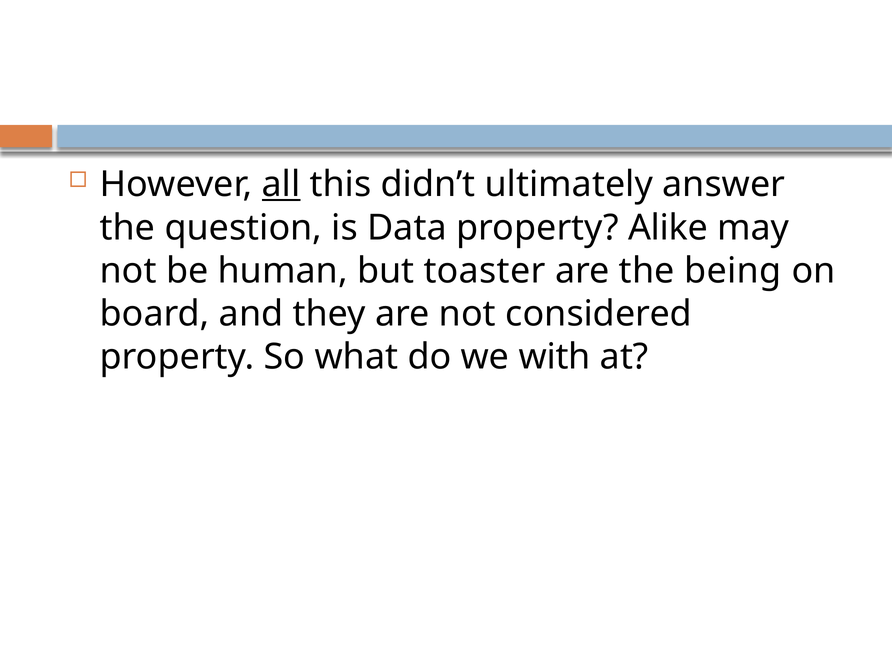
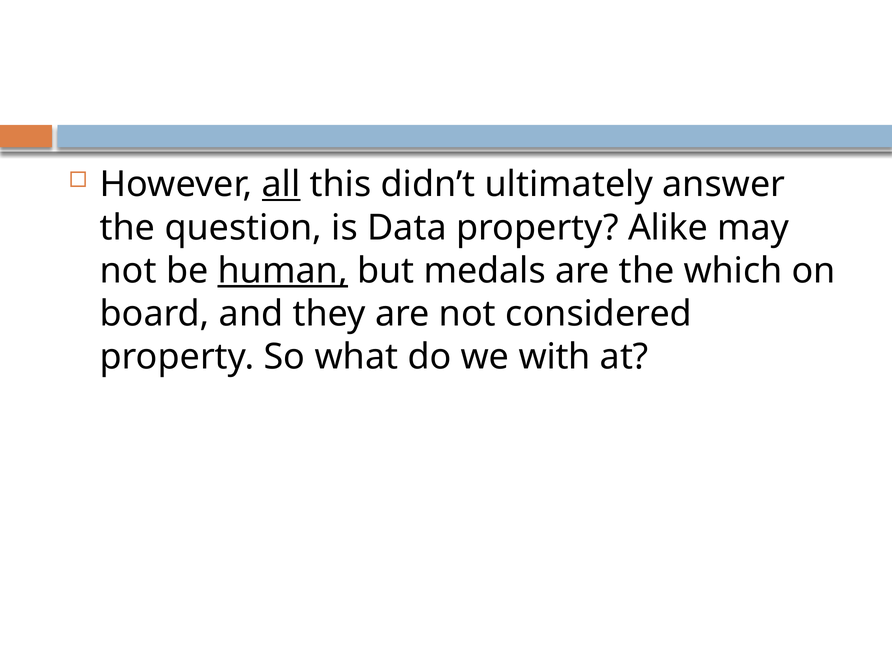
human underline: none -> present
toaster: toaster -> medals
being: being -> which
